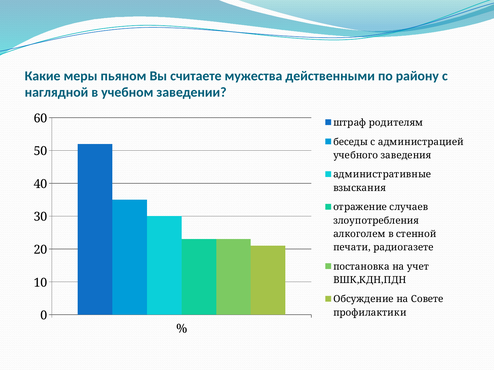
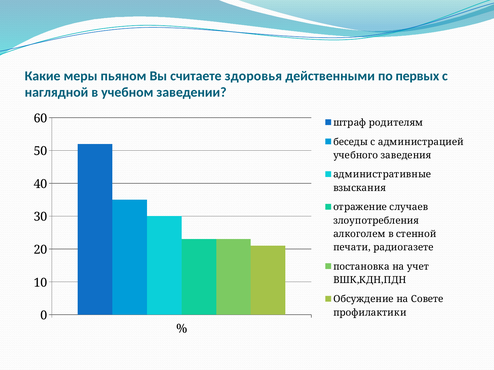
мужества: мужества -> здоровья
району: району -> первых
